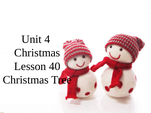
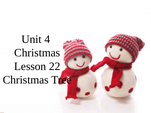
40: 40 -> 22
